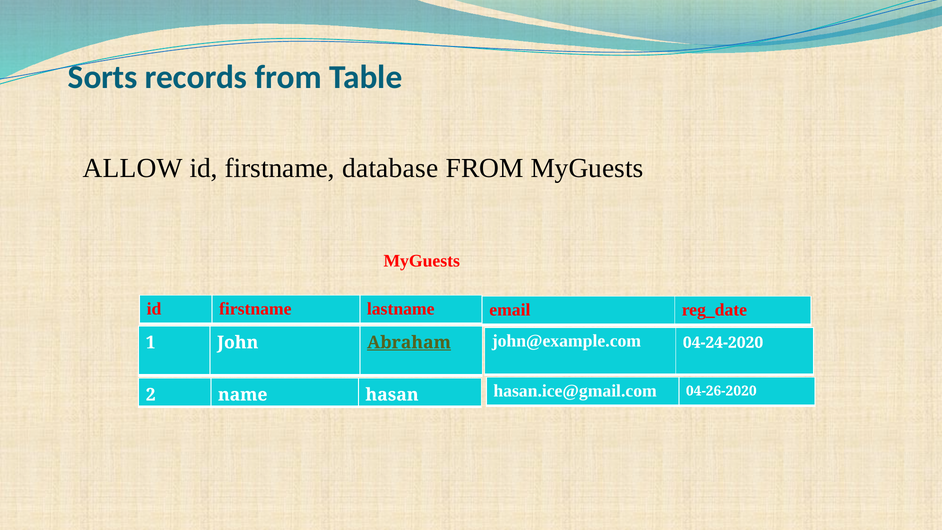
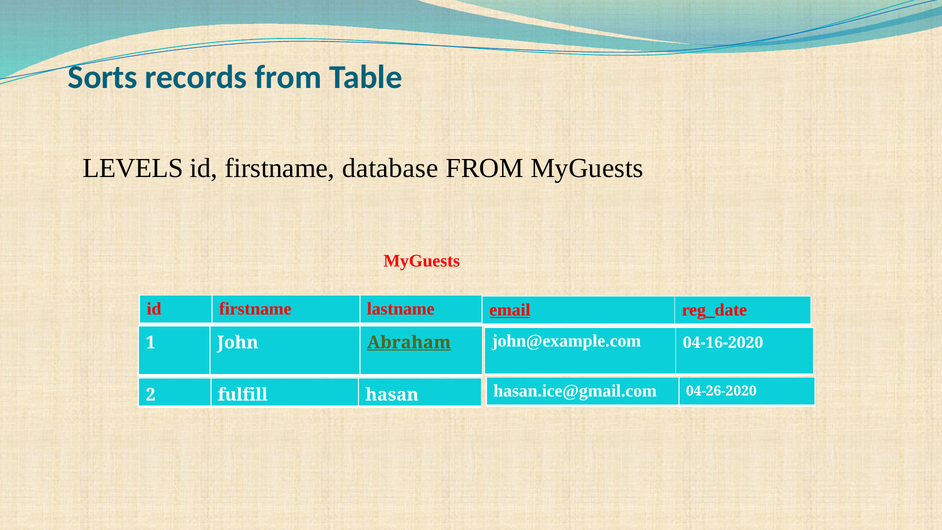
ALLOW: ALLOW -> LEVELS
email underline: none -> present
04-24-2020: 04-24-2020 -> 04-16-2020
name: name -> fulfill
